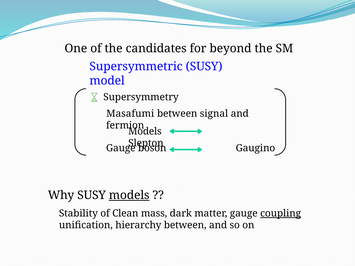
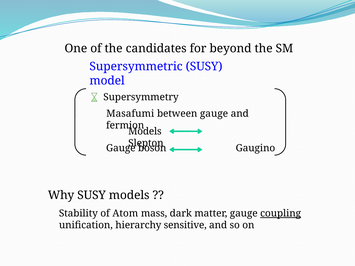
between signal: signal -> gauge
models at (129, 195) underline: present -> none
Clean: Clean -> Atom
hierarchy between: between -> sensitive
